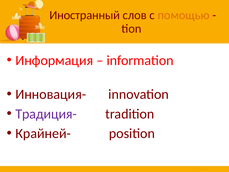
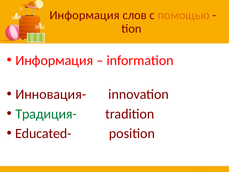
Иностранный at (85, 15): Иностранный -> Информация
Традиция- colour: purple -> green
Крайней-: Крайней- -> Educated-
